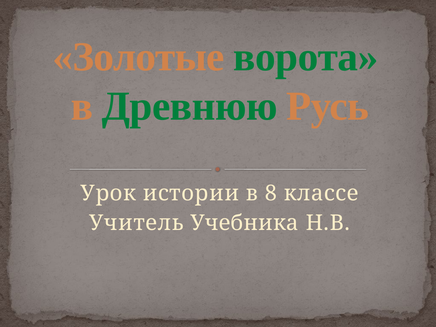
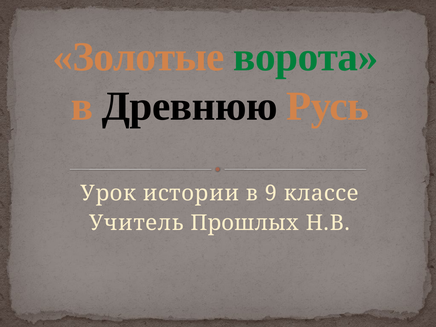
Древнюю colour: green -> black
8: 8 -> 9
Учебника: Учебника -> Прошлых
